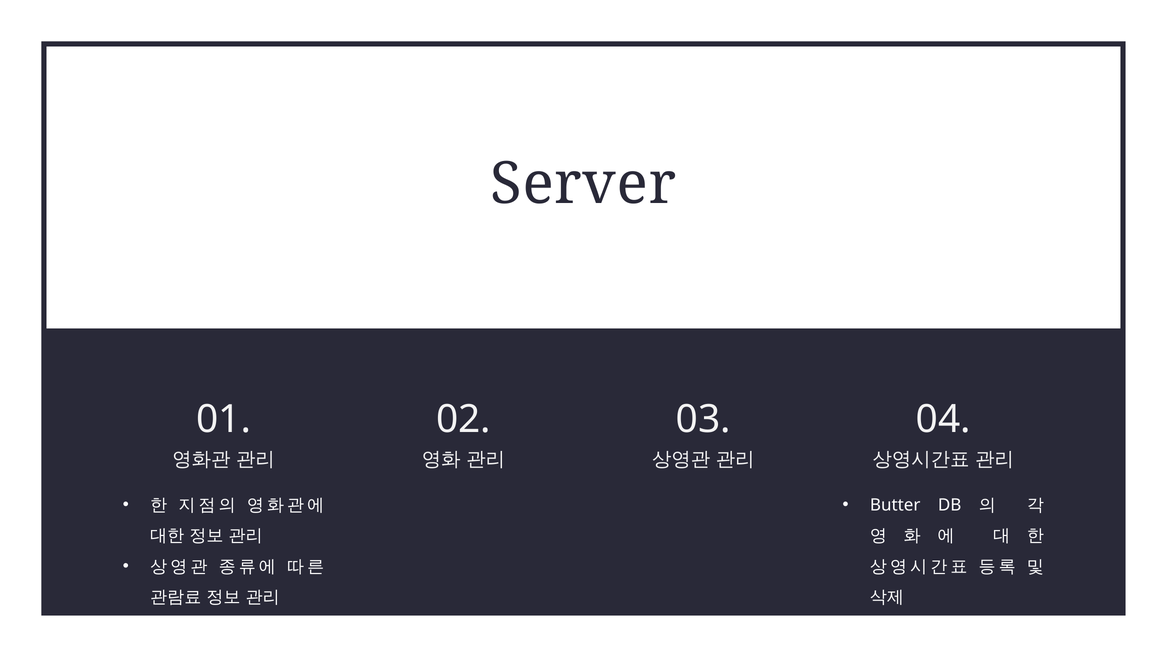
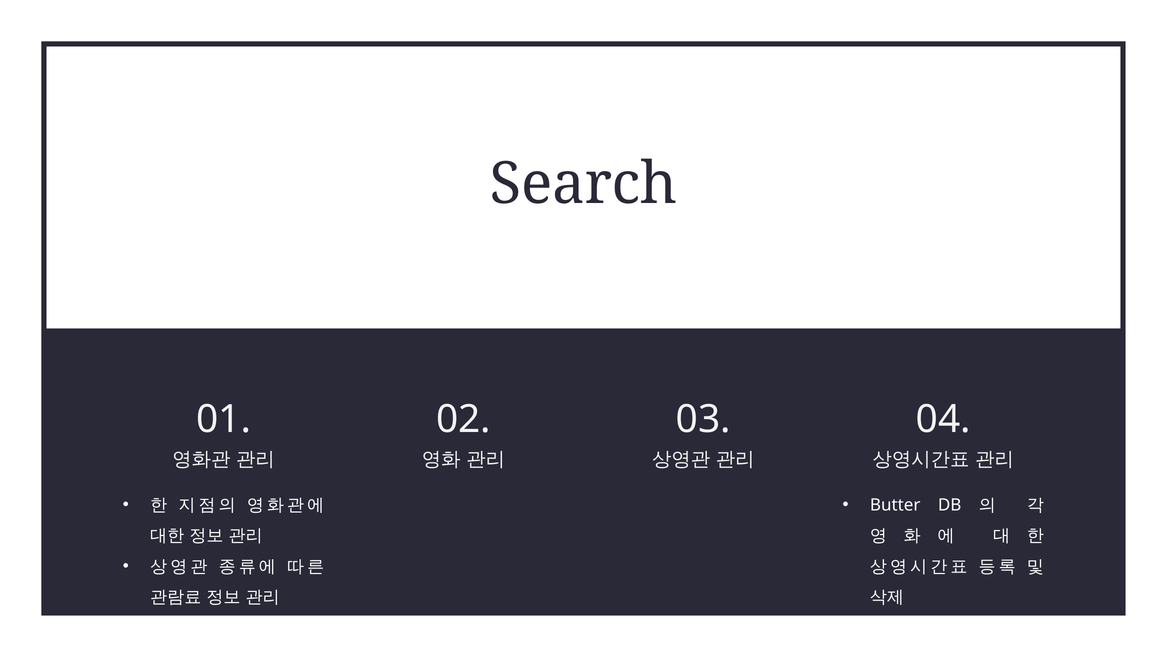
Server: Server -> Search
